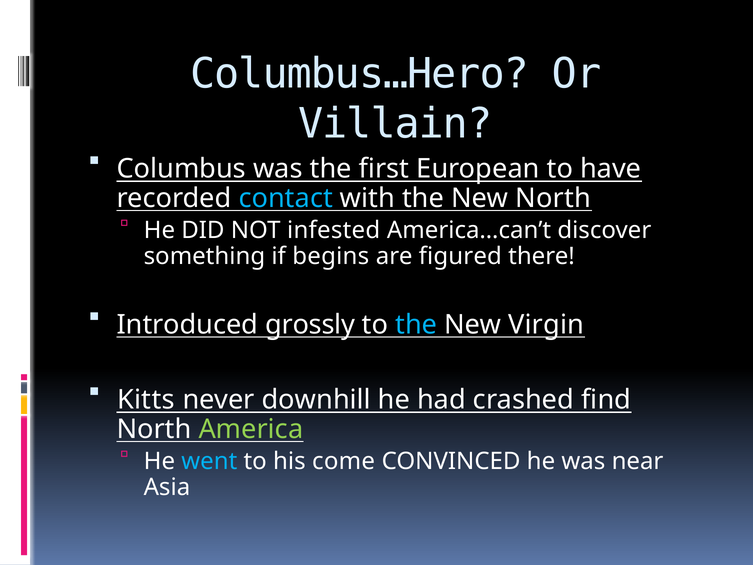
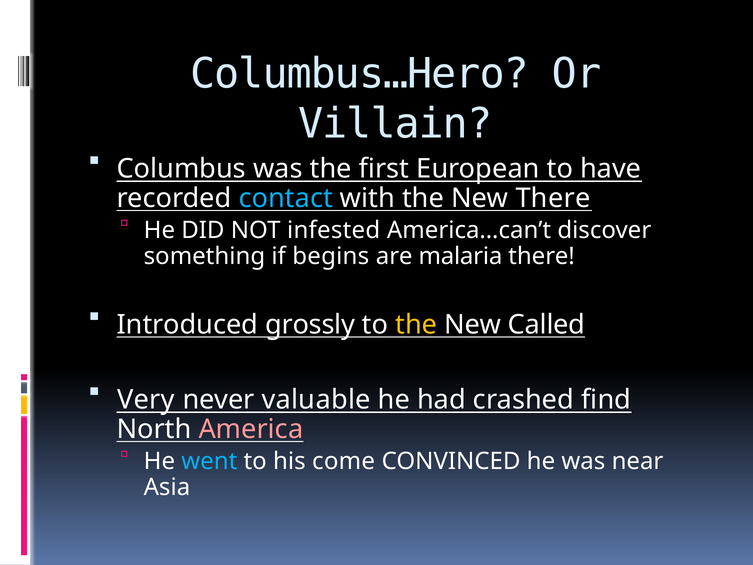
New North: North -> There
figured: figured -> malaria
the at (416, 325) colour: light blue -> yellow
Virgin: Virgin -> Called
Kitts: Kitts -> Very
downhill: downhill -> valuable
America colour: light green -> pink
